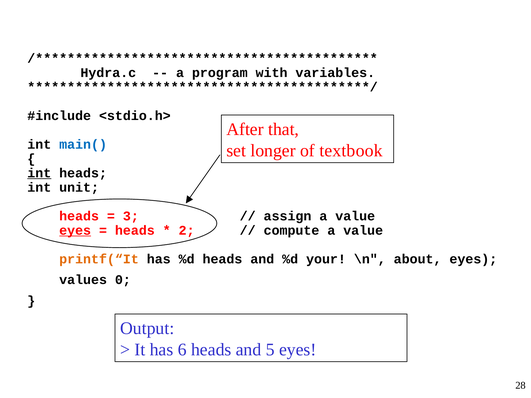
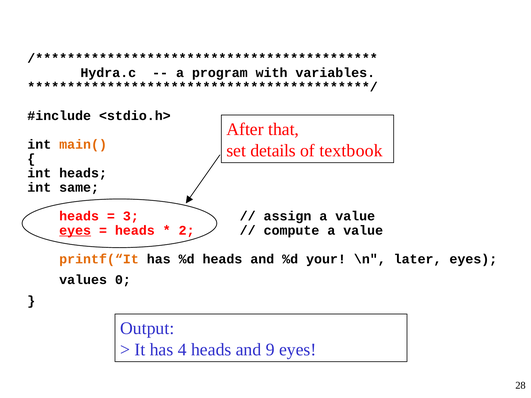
main( colour: blue -> orange
longer: longer -> details
int at (39, 173) underline: present -> none
unit: unit -> same
about: about -> later
6: 6 -> 4
5: 5 -> 9
